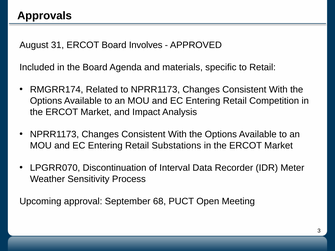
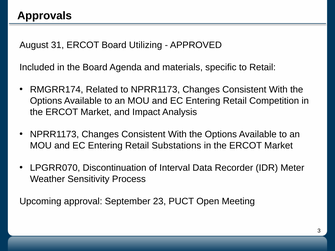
Involves: Involves -> Utilizing
68: 68 -> 23
